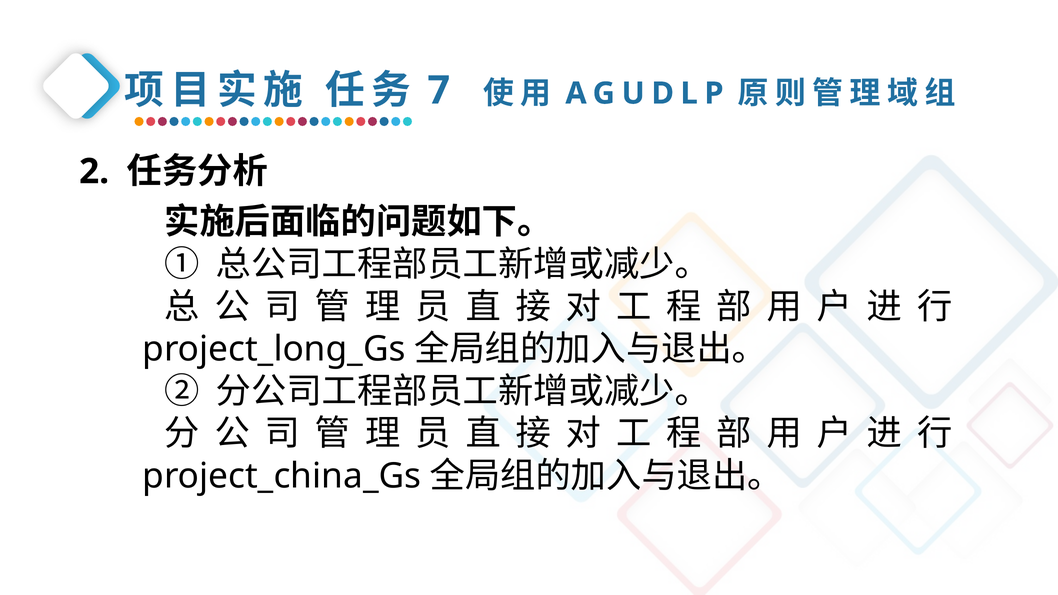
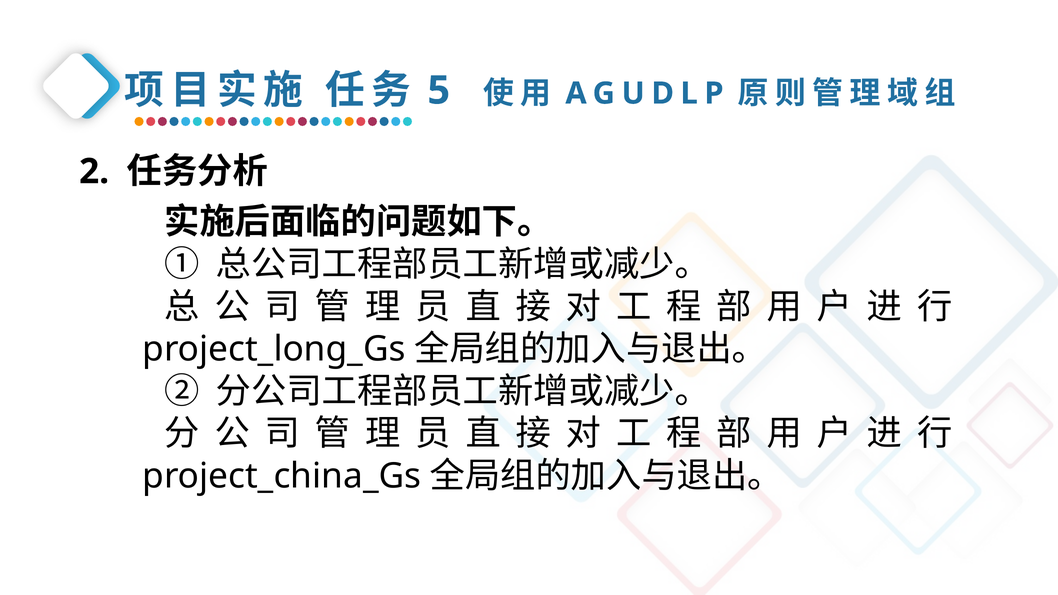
7: 7 -> 5
